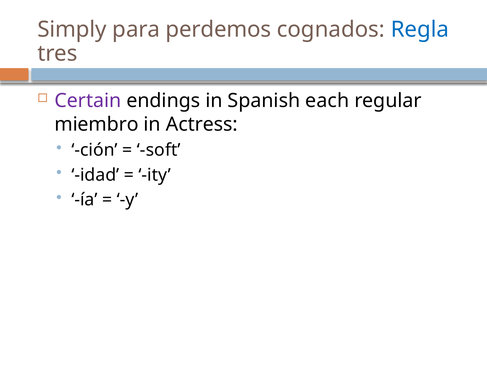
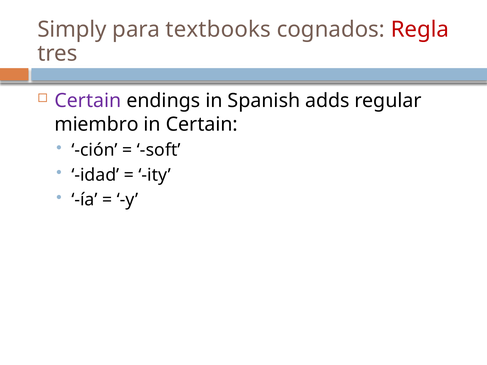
perdemos: perdemos -> textbooks
Regla colour: blue -> red
each: each -> adds
in Actress: Actress -> Certain
